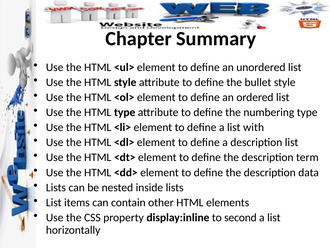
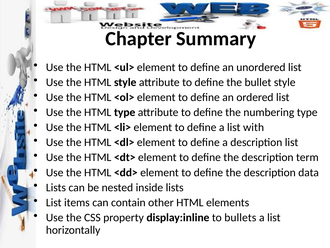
second: second -> bullets
